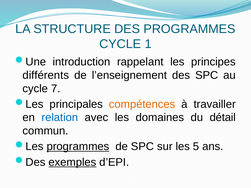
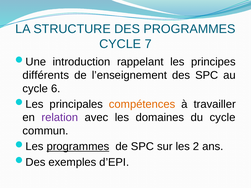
1: 1 -> 7
7: 7 -> 6
relation colour: blue -> purple
du détail: détail -> cycle
5: 5 -> 2
exemples underline: present -> none
